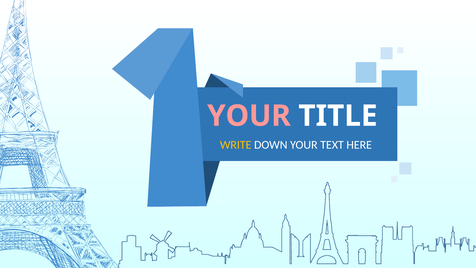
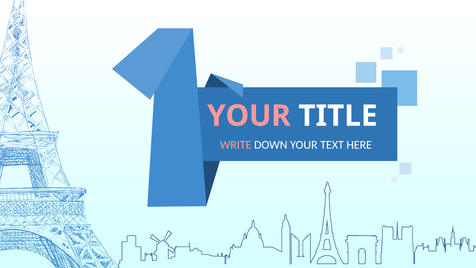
WRITE colour: yellow -> pink
